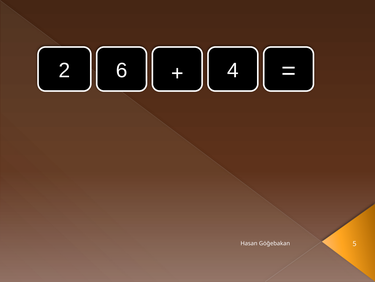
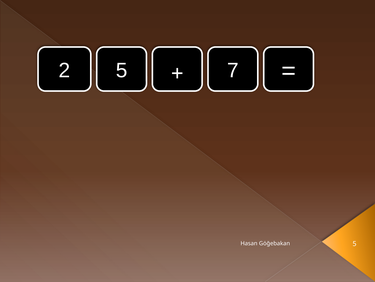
2 6: 6 -> 5
4: 4 -> 7
